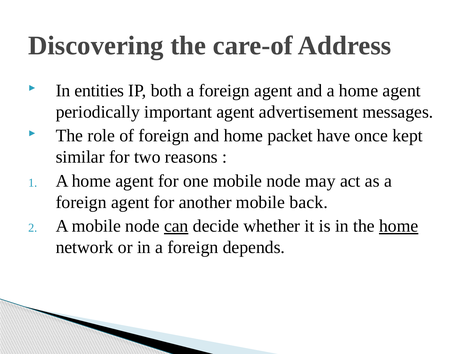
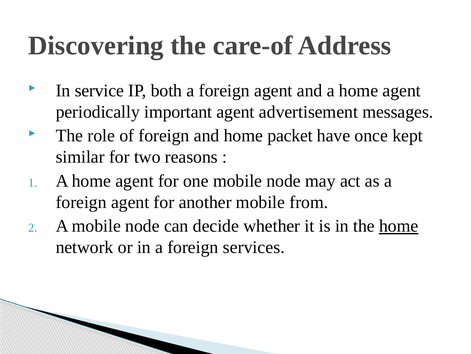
entities: entities -> service
back: back -> from
can underline: present -> none
depends: depends -> services
